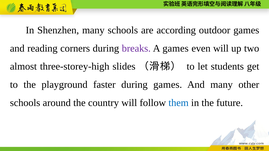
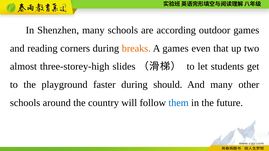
breaks colour: purple -> orange
even will: will -> that
during games: games -> should
